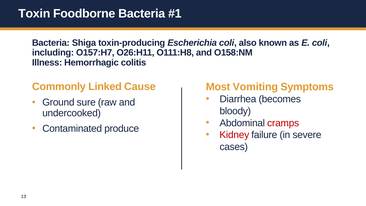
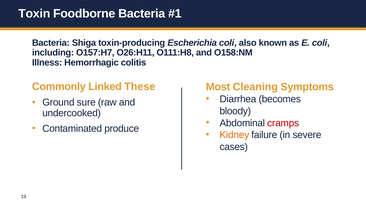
Cause: Cause -> These
Vomiting: Vomiting -> Cleaning
Kidney colour: red -> orange
